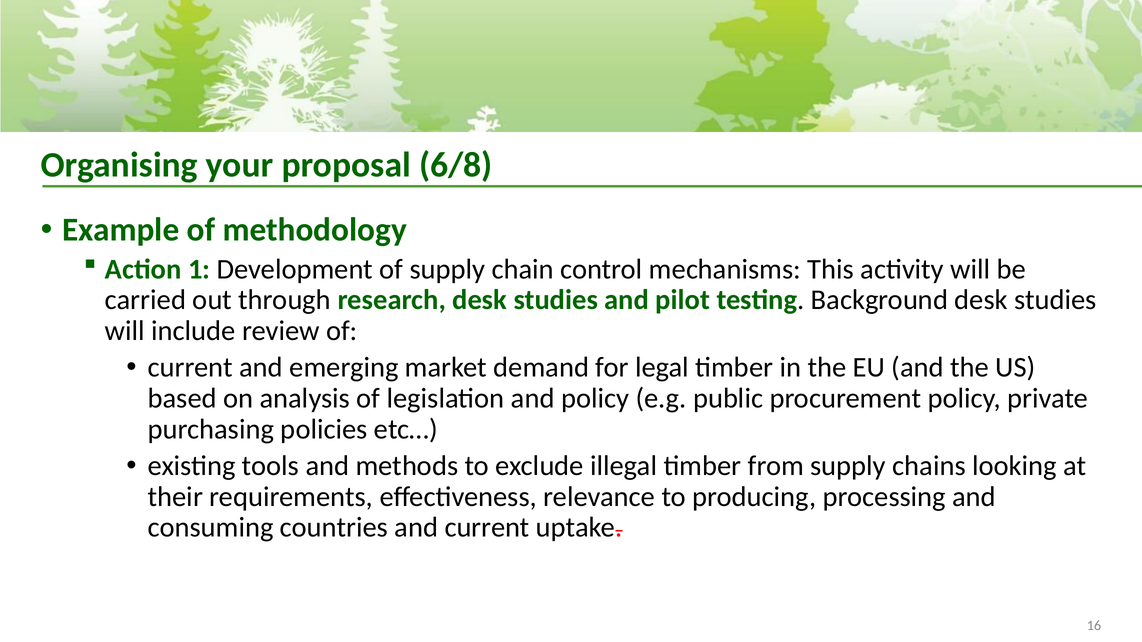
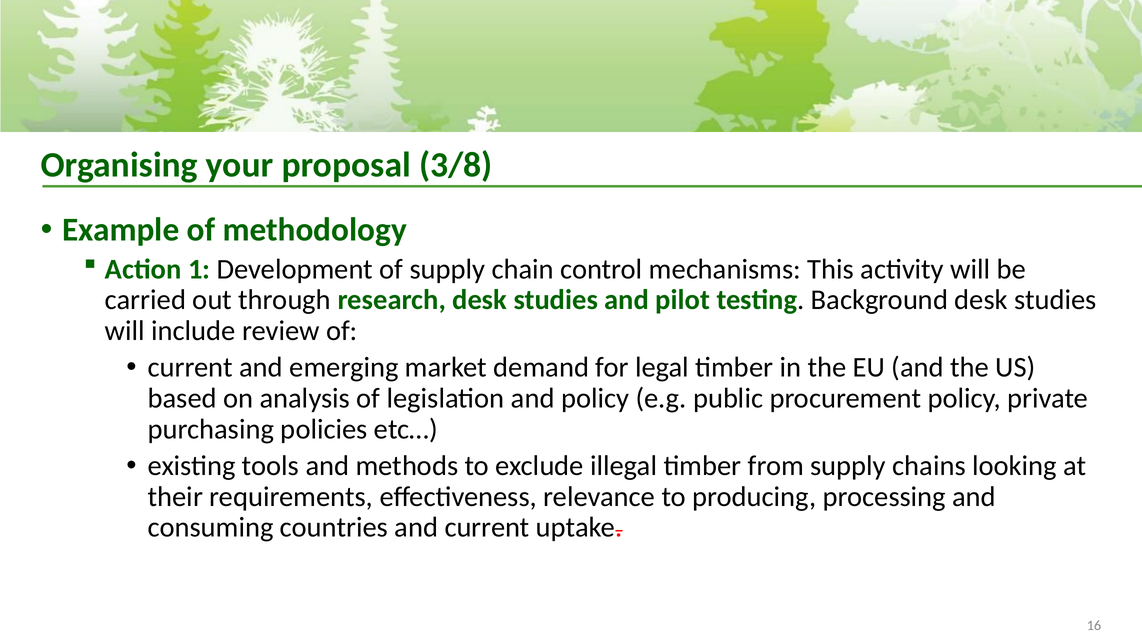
6/8: 6/8 -> 3/8
